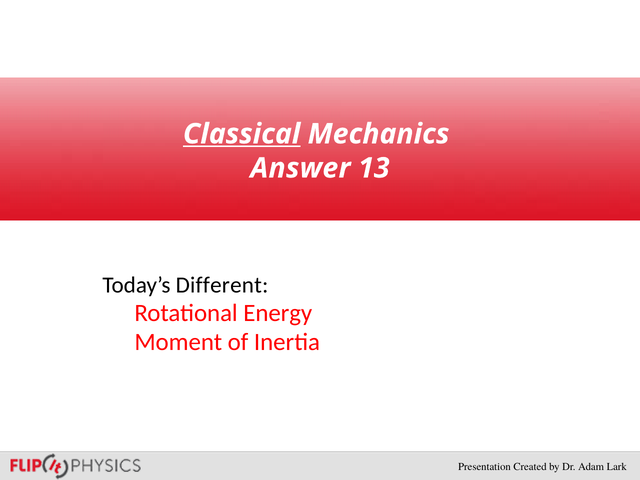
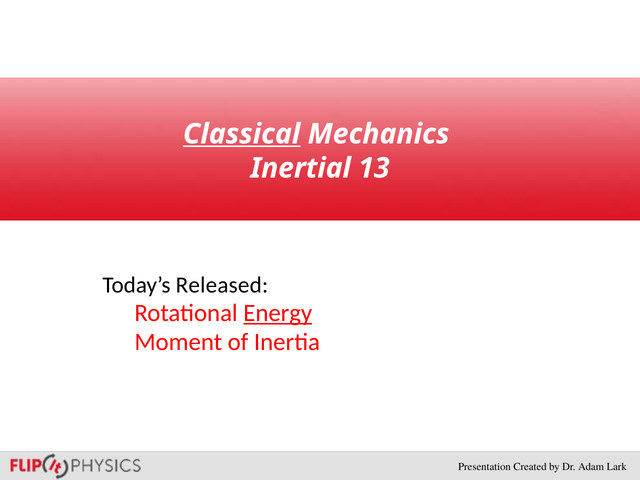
Answer: Answer -> Inertial
Different: Different -> Released
Energy underline: none -> present
